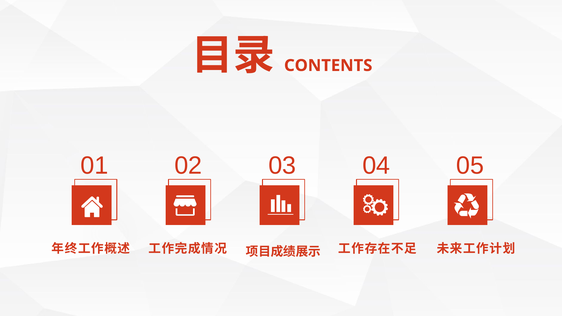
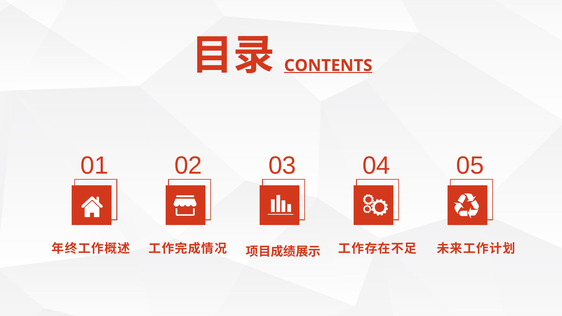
CONTENTS underline: none -> present
